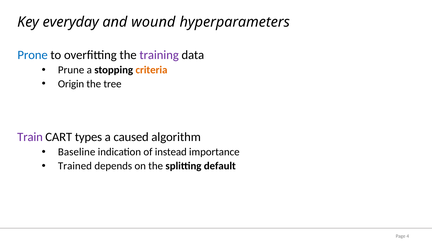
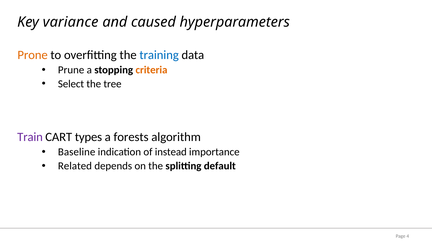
everyday: everyday -> variance
wound: wound -> caused
Prone colour: blue -> orange
training colour: purple -> blue
Origin: Origin -> Select
caused: caused -> forests
Trained: Trained -> Related
